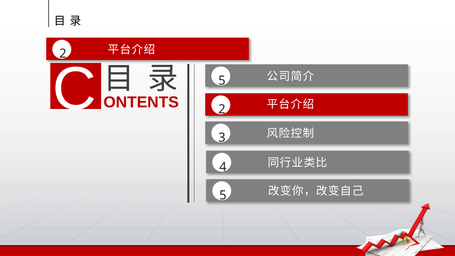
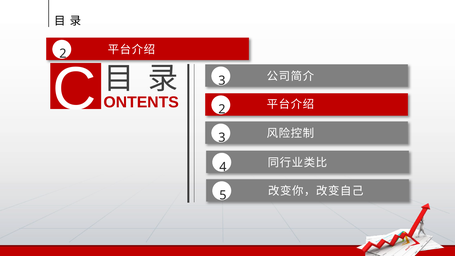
C 5: 5 -> 3
